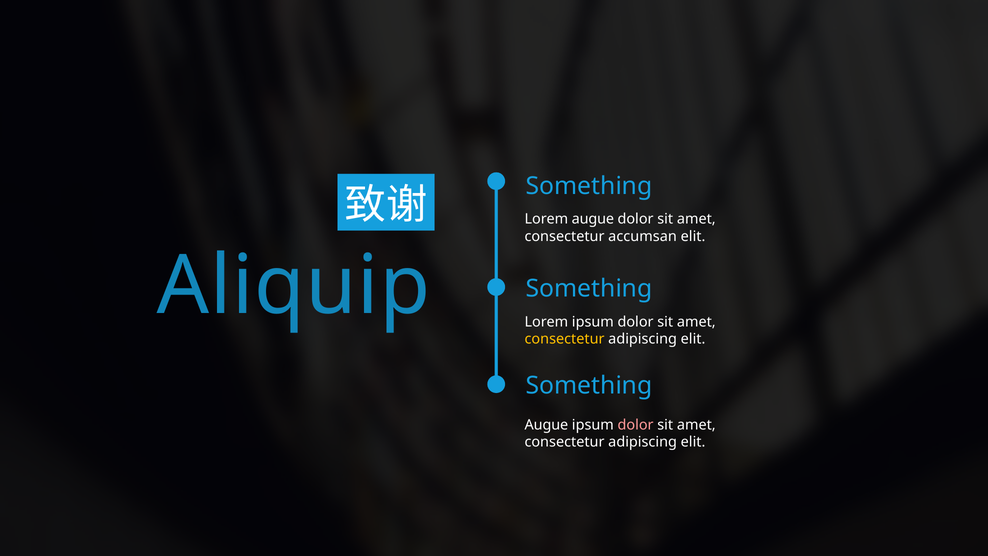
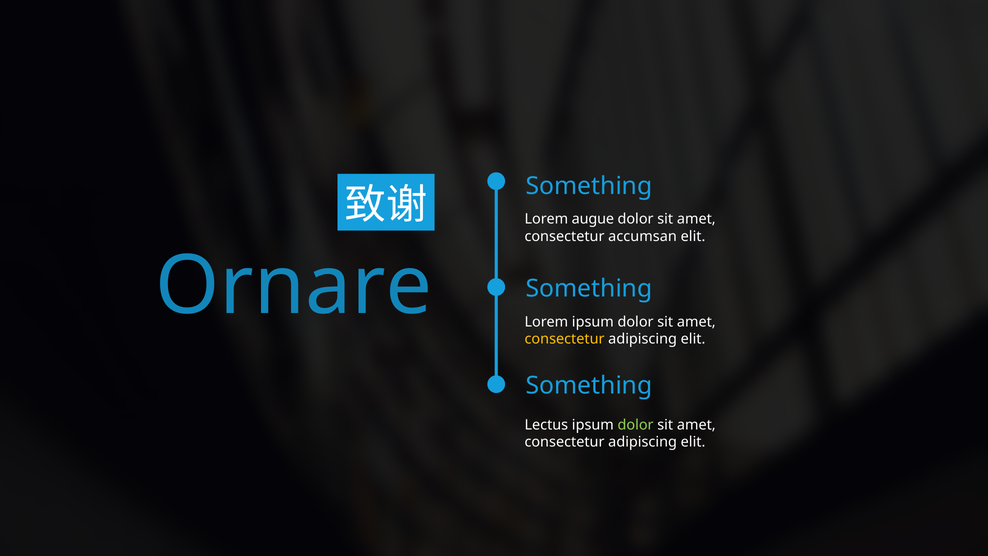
Aliquip: Aliquip -> Ornare
Augue at (546, 425): Augue -> Lectus
dolor at (636, 425) colour: pink -> light green
